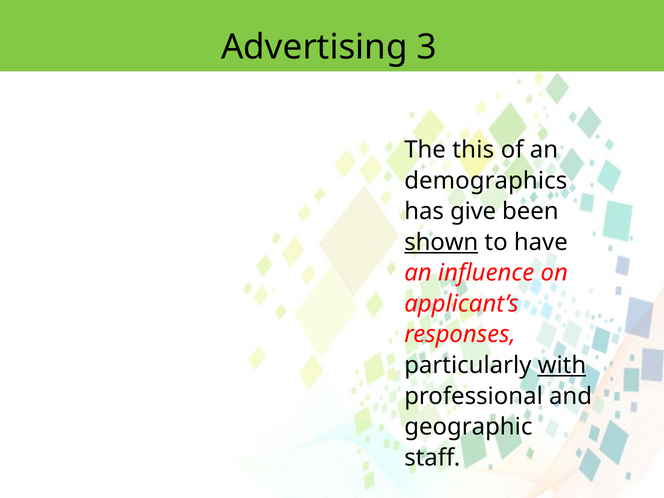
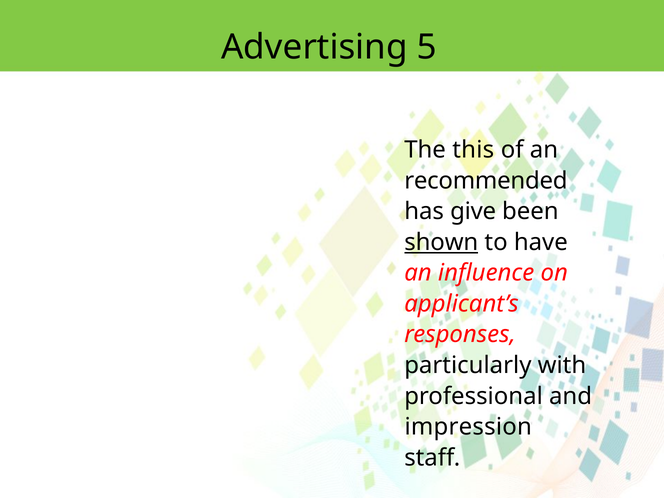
3: 3 -> 5
demographics: demographics -> recommended
with underline: present -> none
geographic: geographic -> impression
